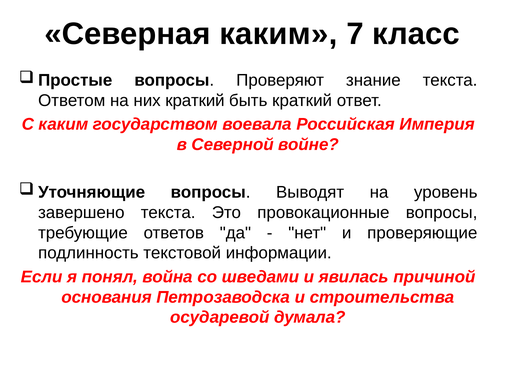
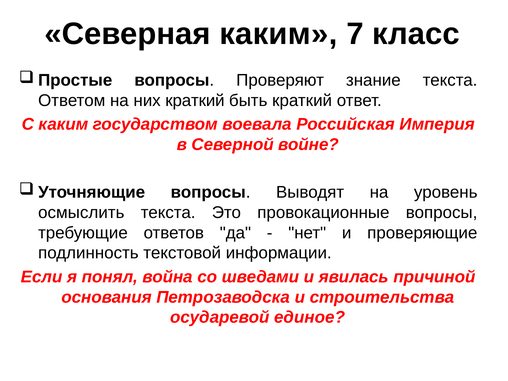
завершено: завершено -> осмыслить
думала: думала -> единое
